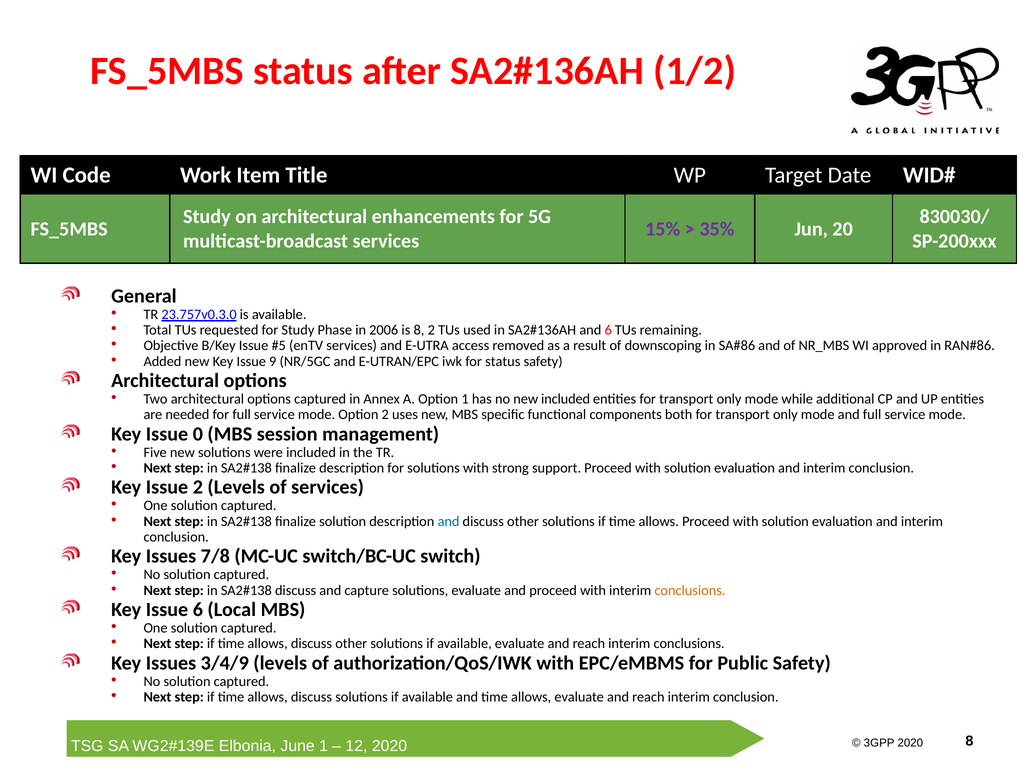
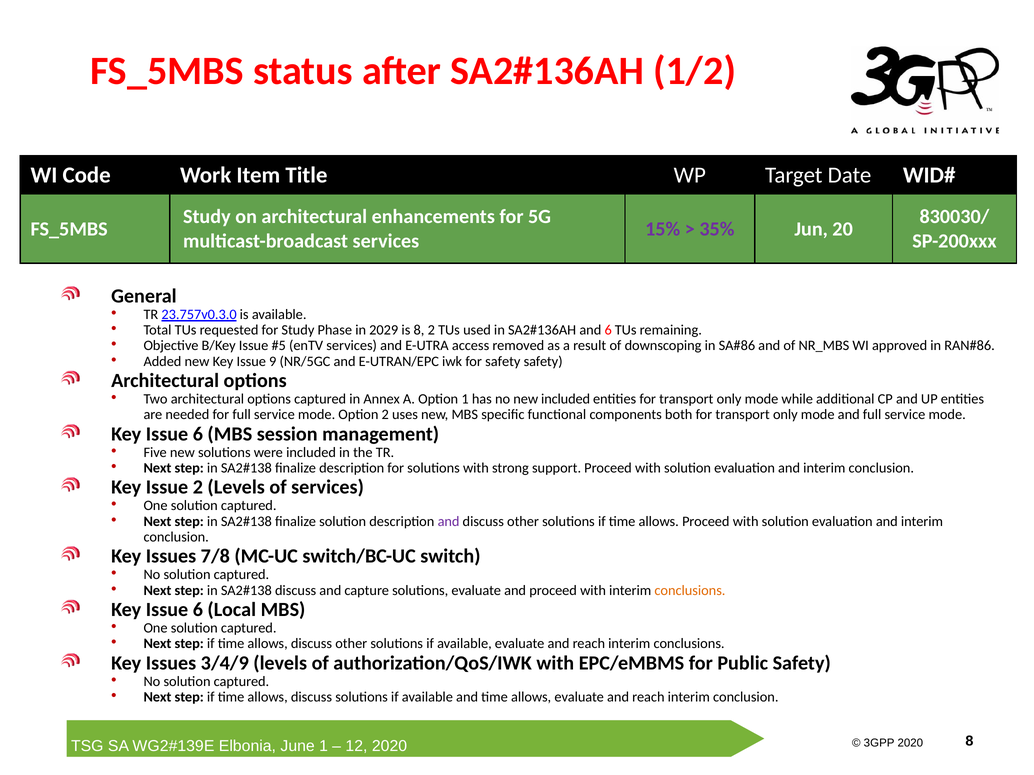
2006: 2006 -> 2029
for status: status -> safety
0 at (198, 434): 0 -> 6
and at (449, 522) colour: blue -> purple
